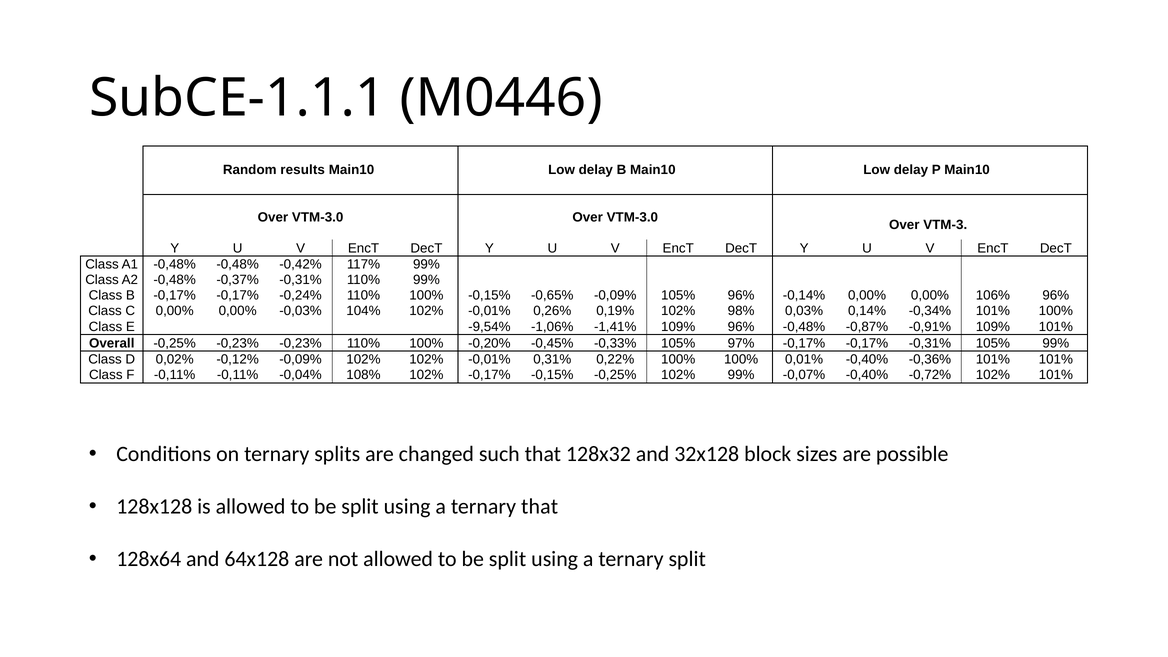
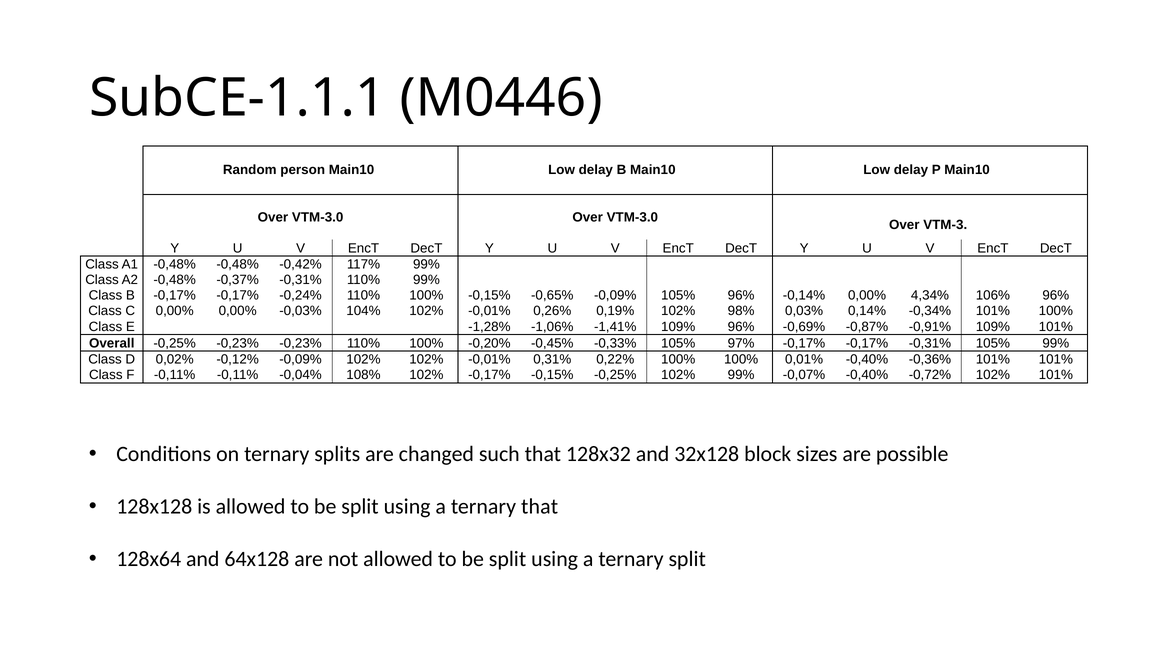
results: results -> person
-0,14% 0,00% 0,00%: 0,00% -> 4,34%
-9,54%: -9,54% -> -1,28%
96% -0,48%: -0,48% -> -0,69%
